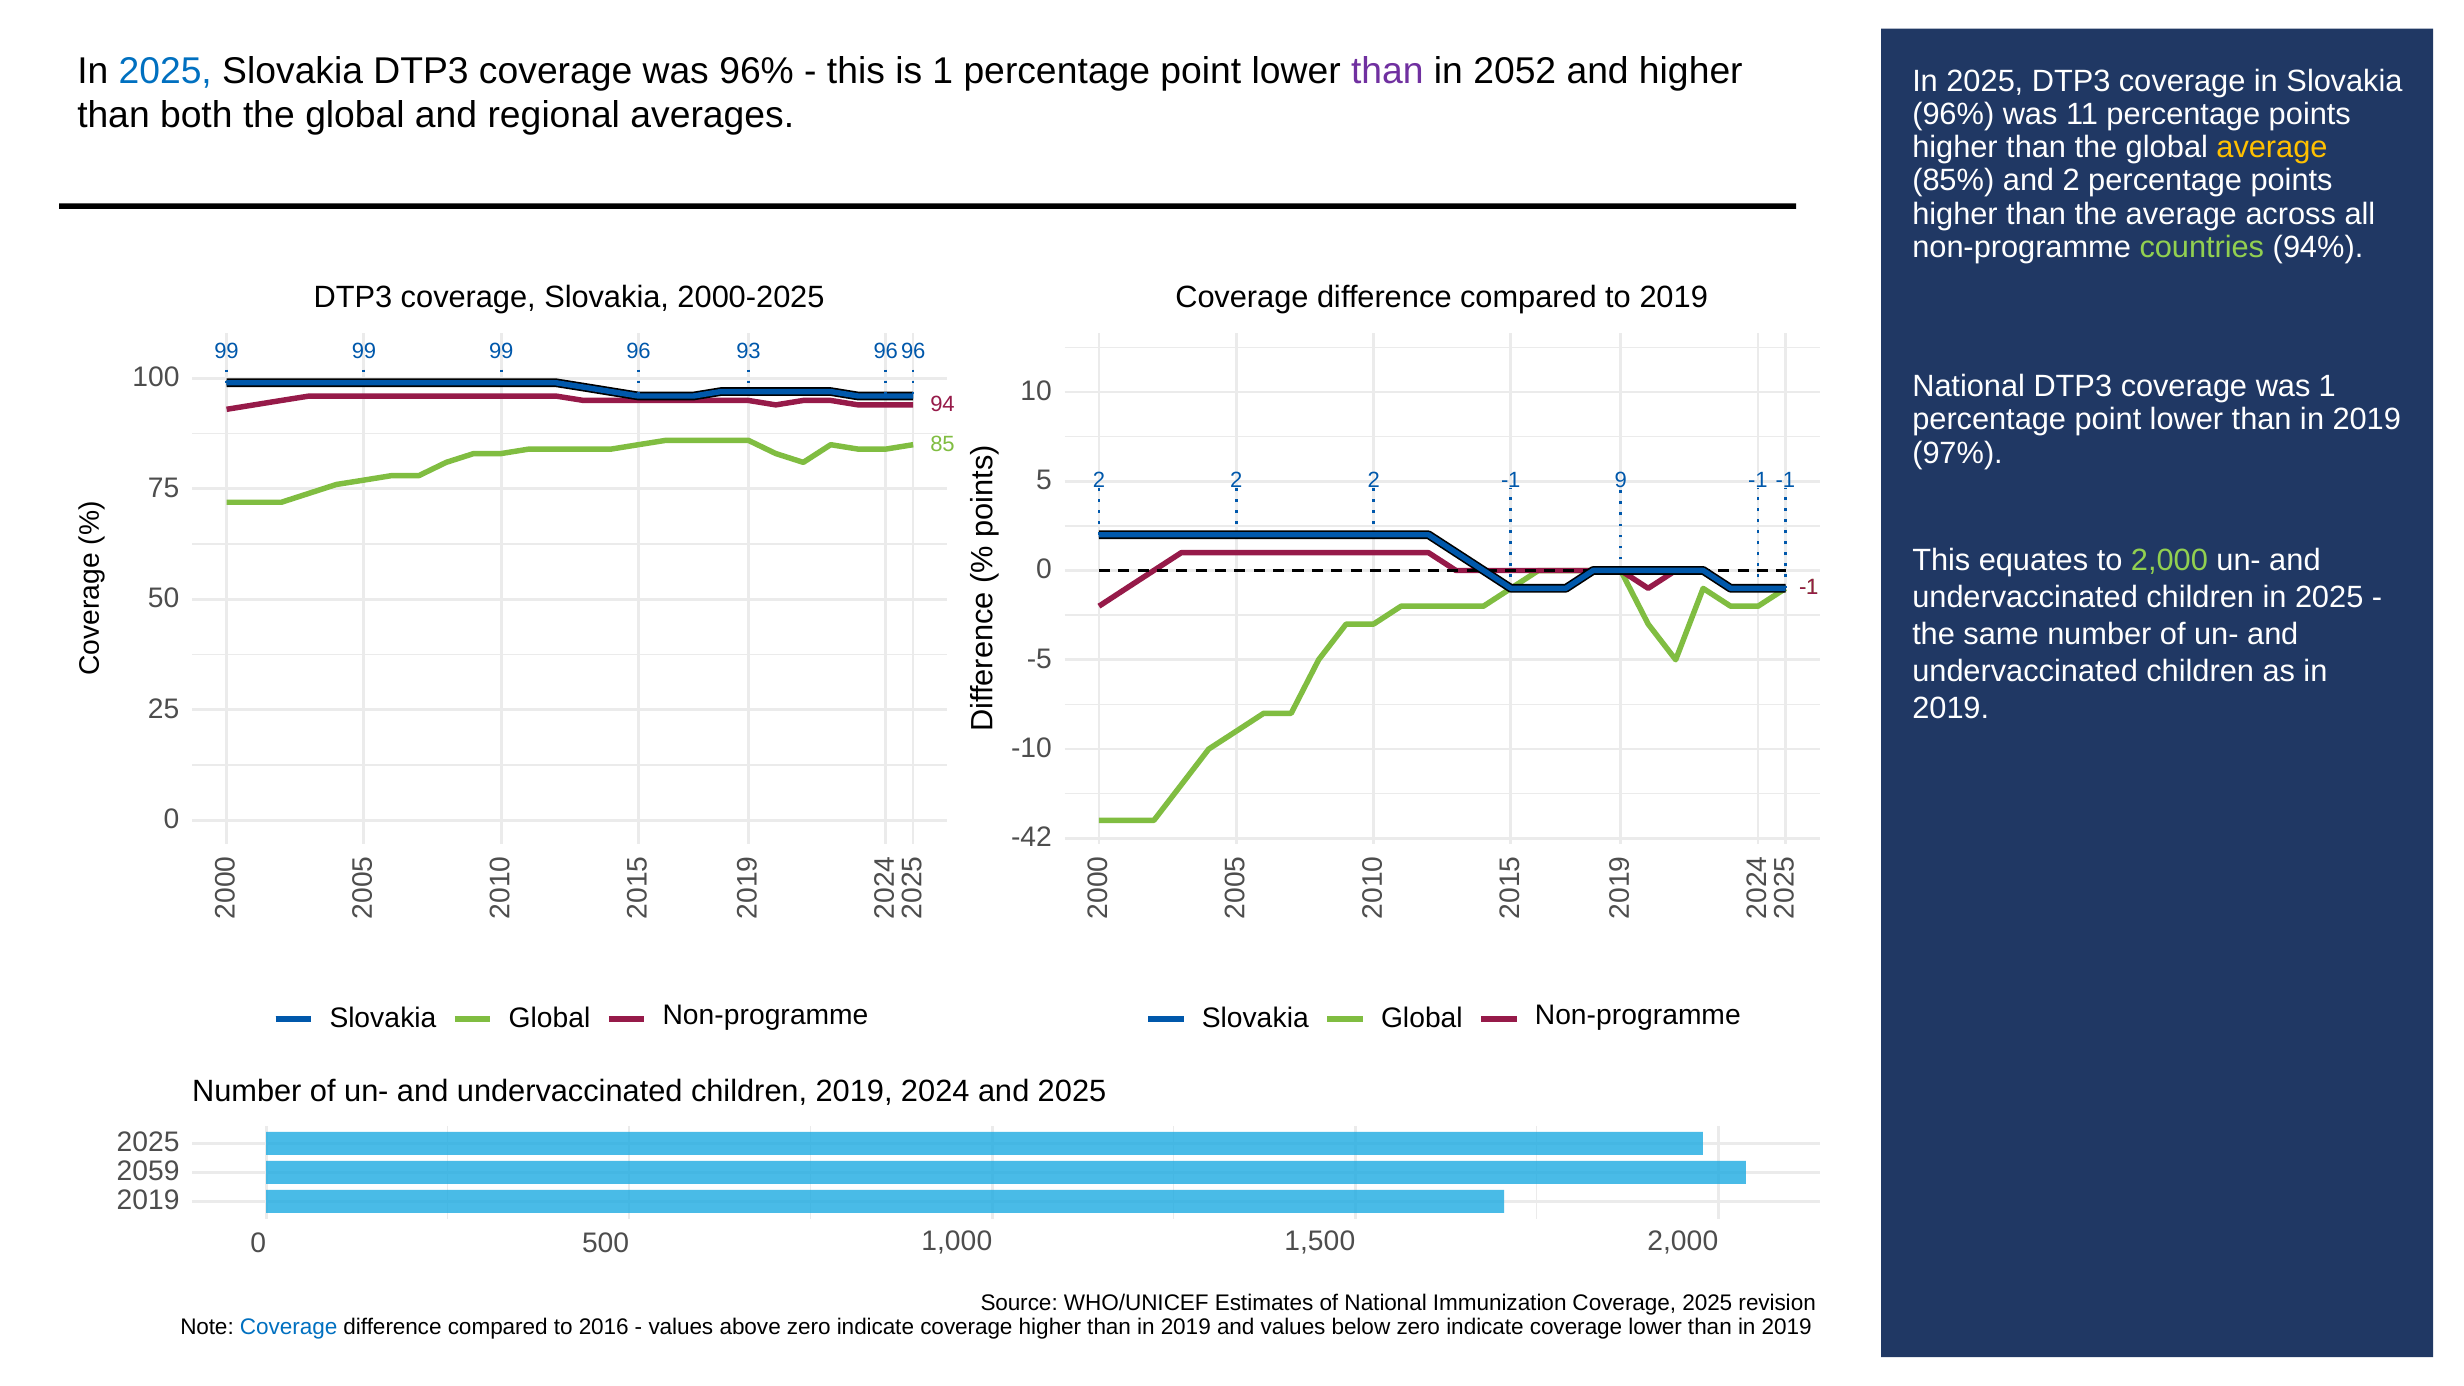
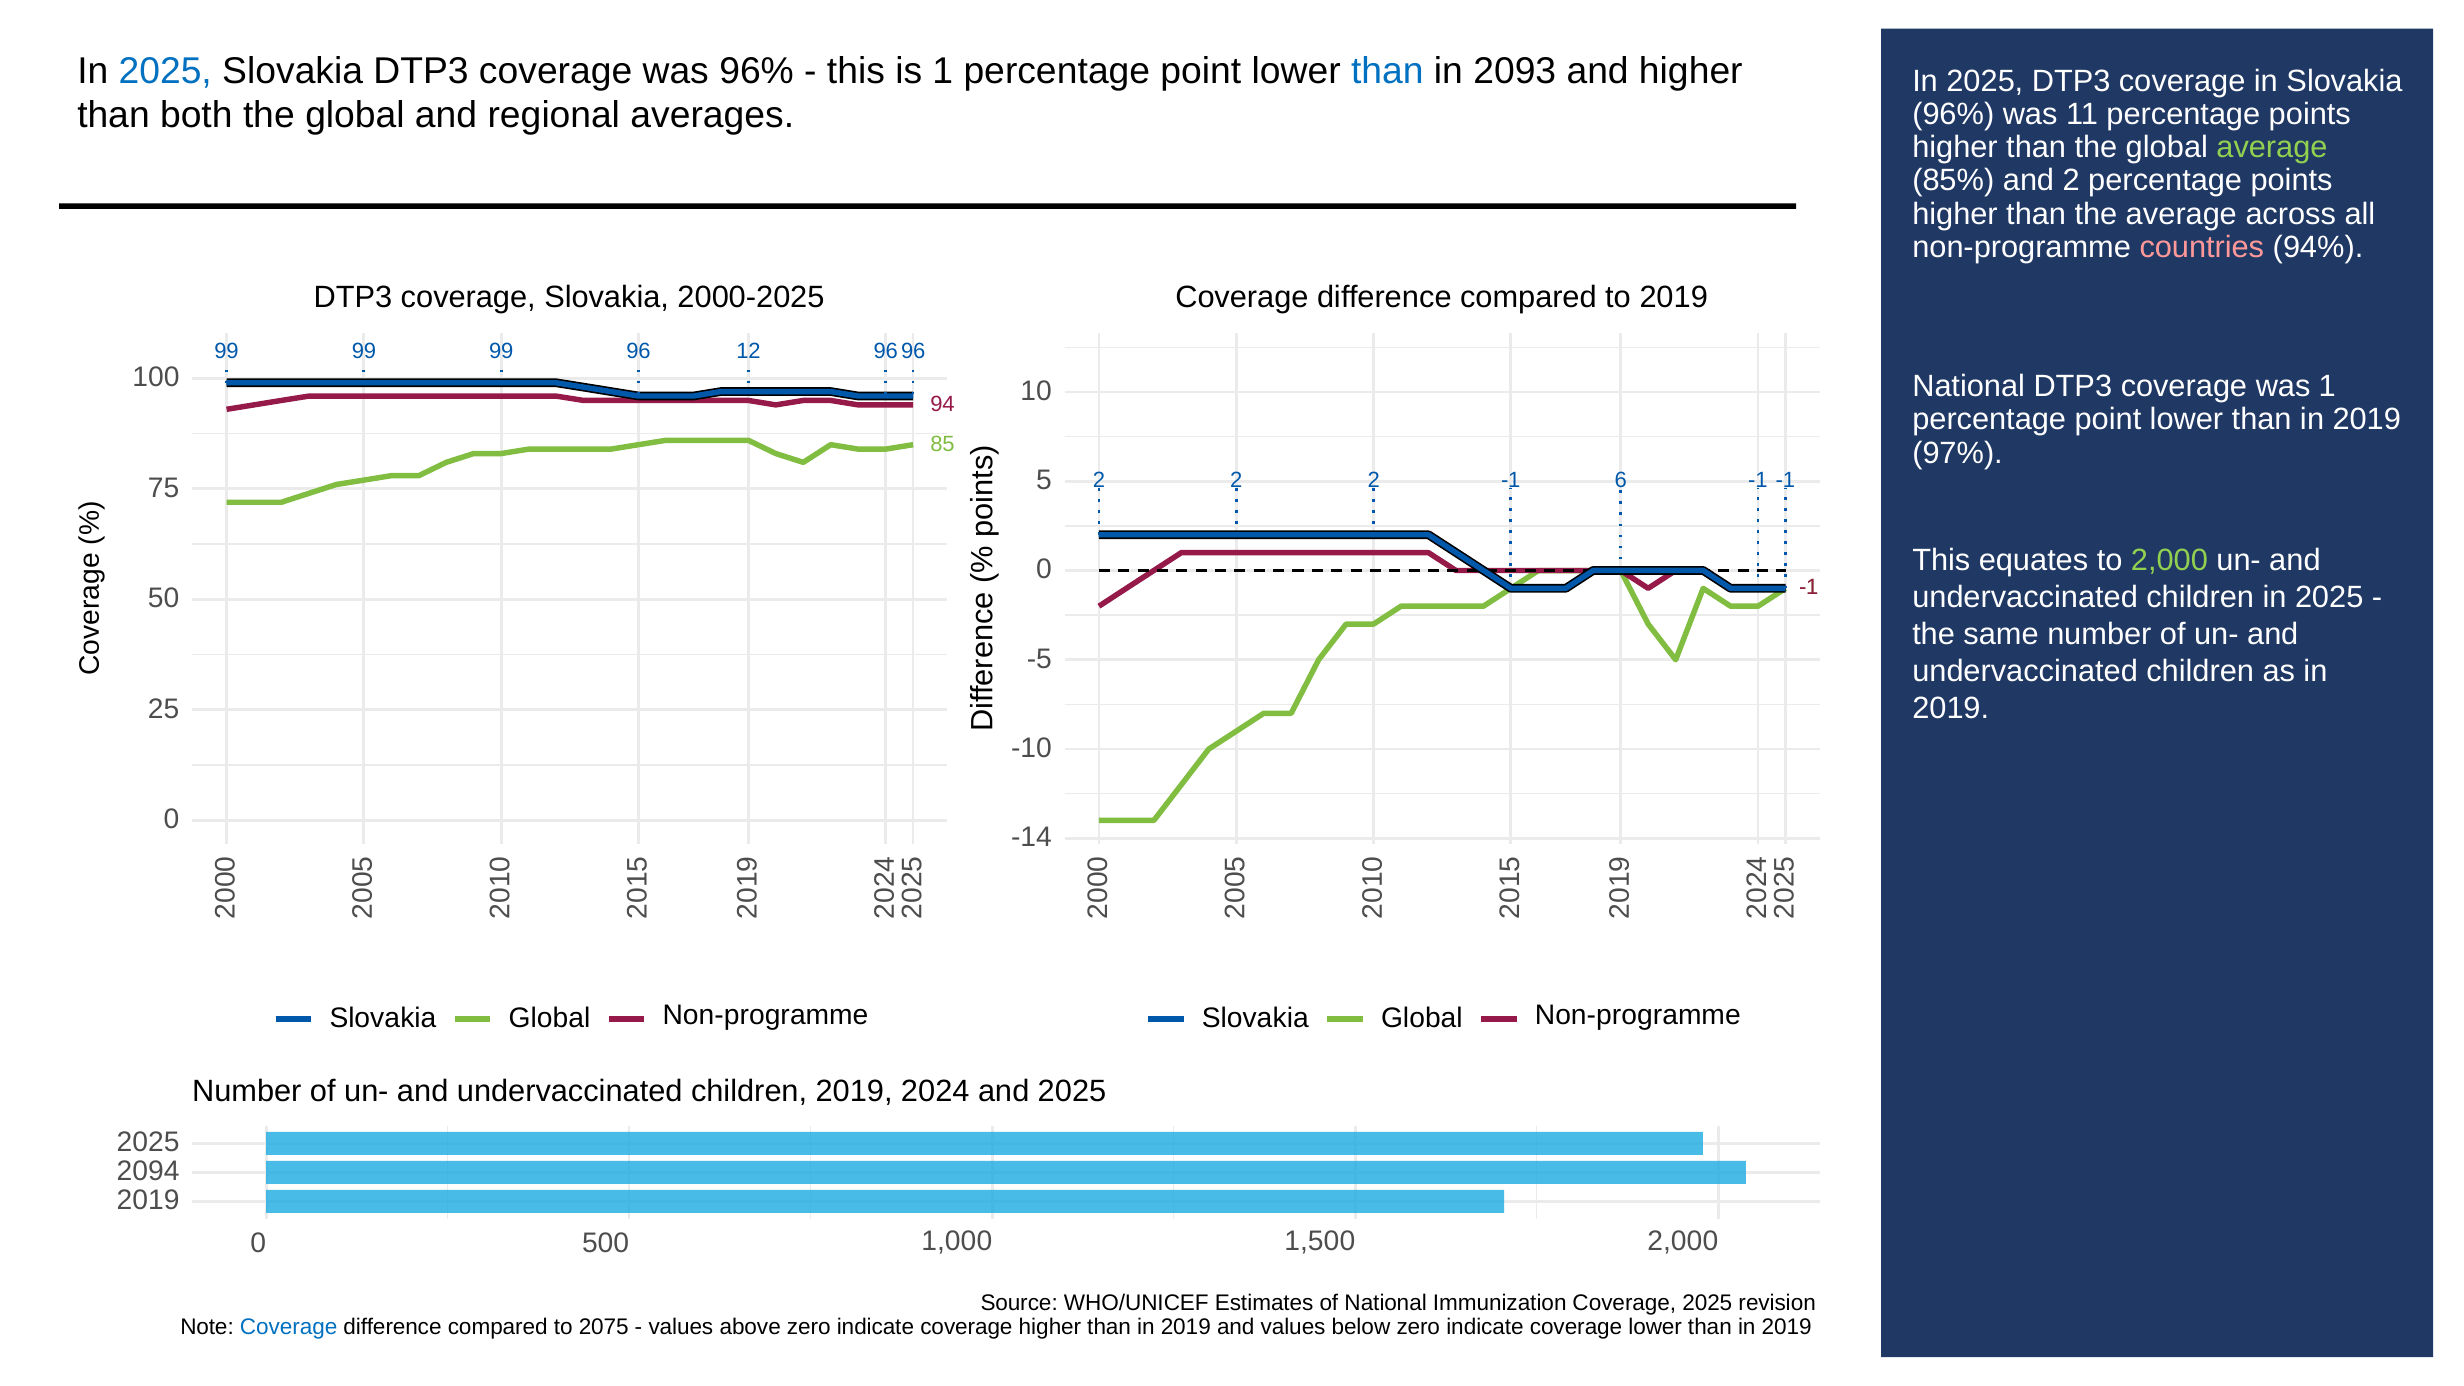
than at (1387, 71) colour: purple -> blue
2052: 2052 -> 2093
average at (2272, 148) colour: yellow -> light green
countries colour: light green -> pink
93: 93 -> 12
-1 9: 9 -> 6
-42: -42 -> -14
2059: 2059 -> 2094
2016: 2016 -> 2075
